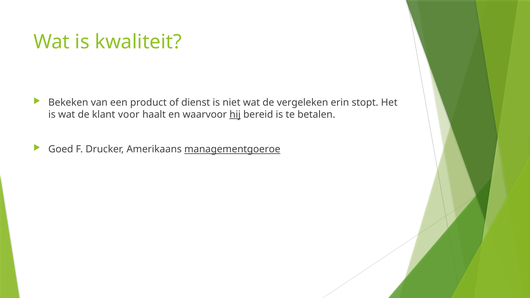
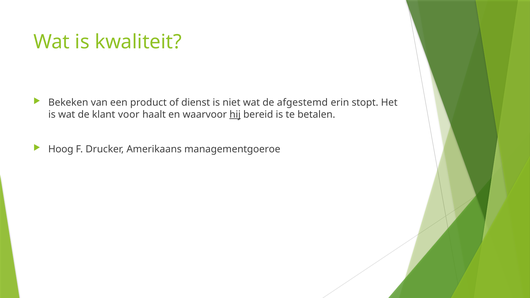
vergeleken: vergeleken -> afgestemd
Goed: Goed -> Hoog
managementgoeroe underline: present -> none
